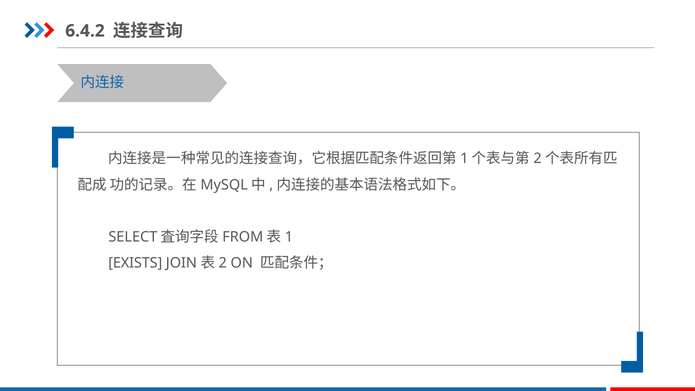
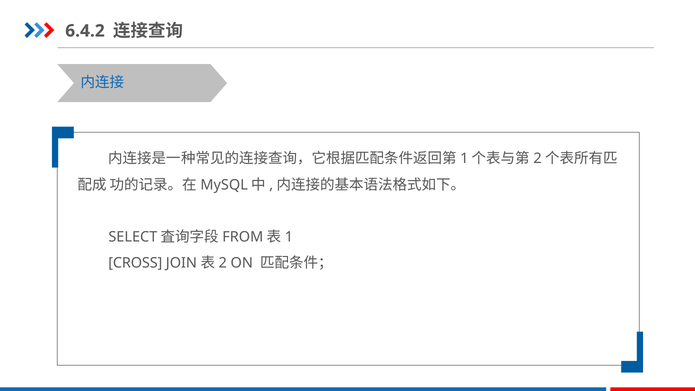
EXISTS: EXISTS -> CROSS
